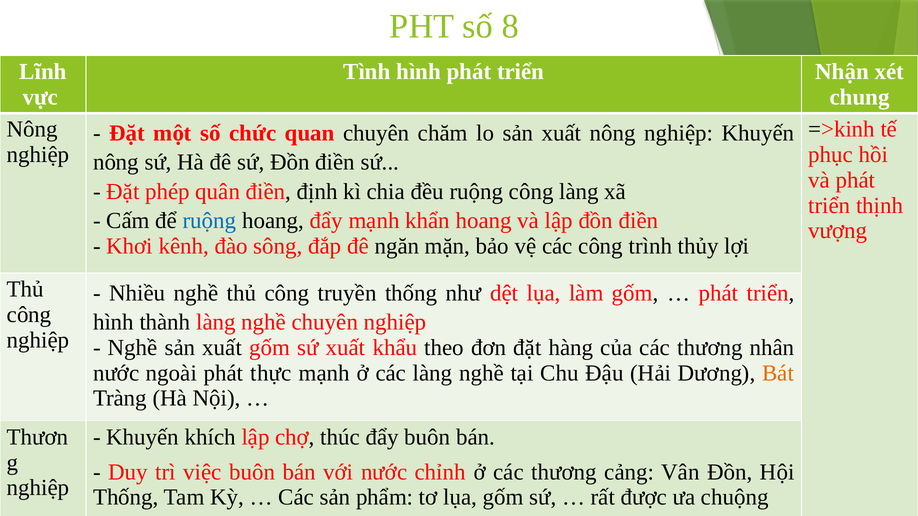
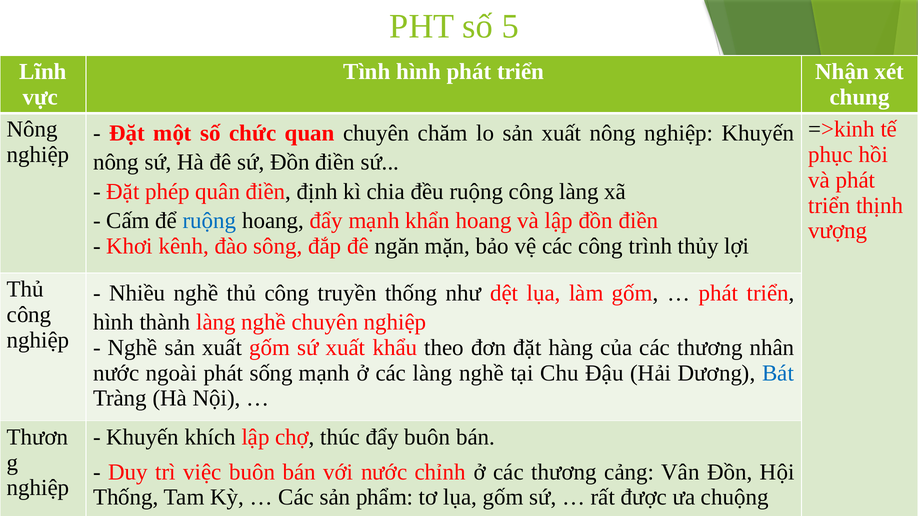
8: 8 -> 5
thực: thực -> sống
Bát colour: orange -> blue
